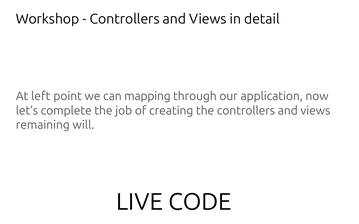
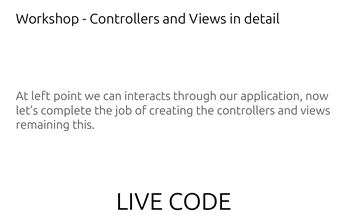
mapping: mapping -> interacts
will: will -> this
